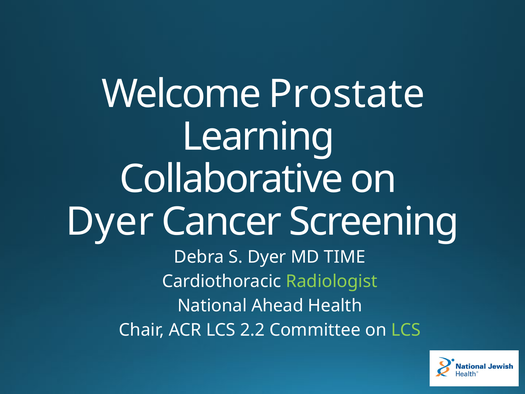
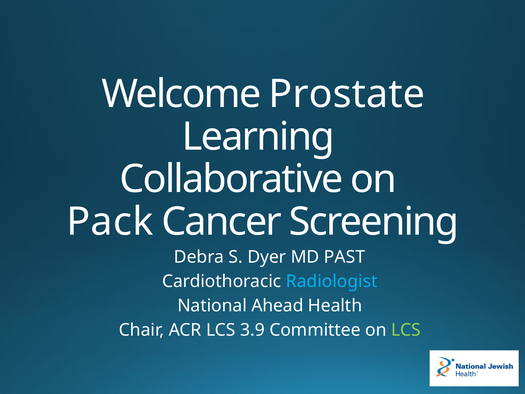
Dyer at (110, 222): Dyer -> Pack
TIME: TIME -> PAST
Radiologist colour: light green -> light blue
2.2: 2.2 -> 3.9
